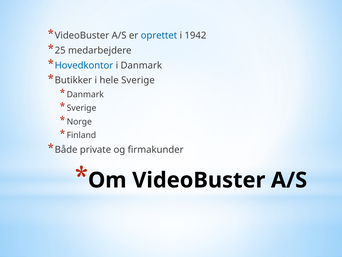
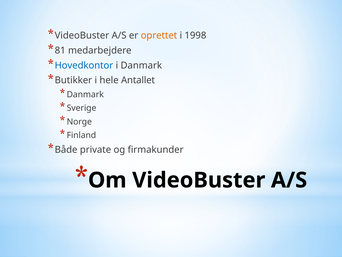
oprettet colour: blue -> orange
1942: 1942 -> 1998
25: 25 -> 81
hele Sverige: Sverige -> Antallet
